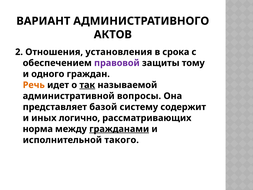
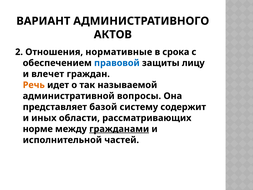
установления: установления -> нормативные
правовой colour: purple -> blue
тому: тому -> лицу
одного: одного -> влечет
так underline: present -> none
логично: логично -> области
норма: норма -> норме
такого: такого -> частей
